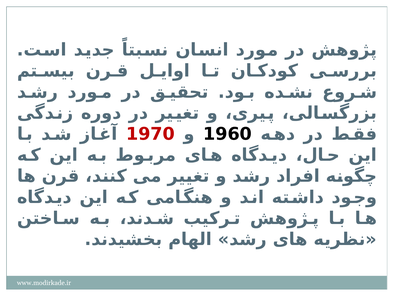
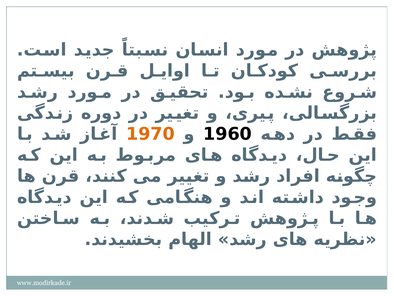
1970 colour: red -> orange
